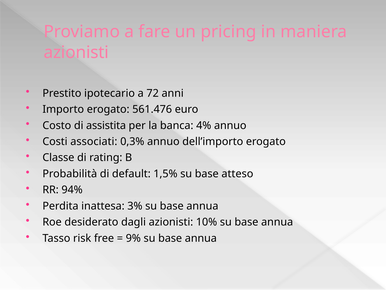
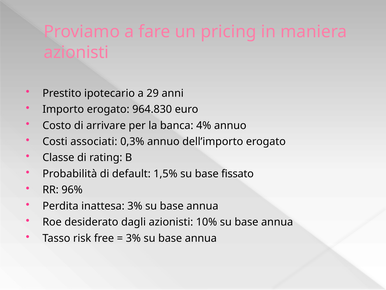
72: 72 -> 29
561.476: 561.476 -> 964.830
assistita: assistita -> arrivare
atteso: atteso -> fissato
94%: 94% -> 96%
9% at (133, 238): 9% -> 3%
